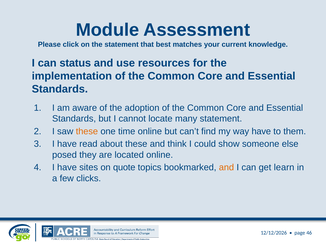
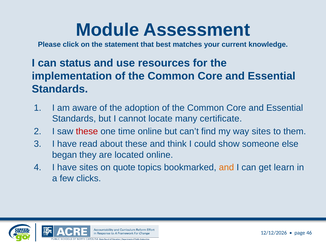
many statement: statement -> certificate
these at (87, 132) colour: orange -> red
way have: have -> sites
posed: posed -> began
